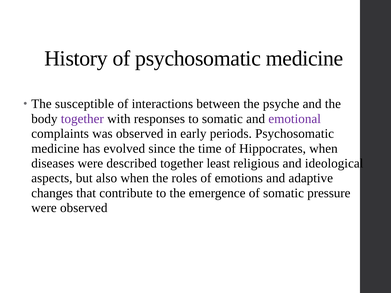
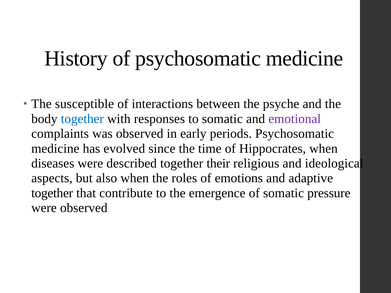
together at (82, 119) colour: purple -> blue
least: least -> their
changes at (52, 193): changes -> together
